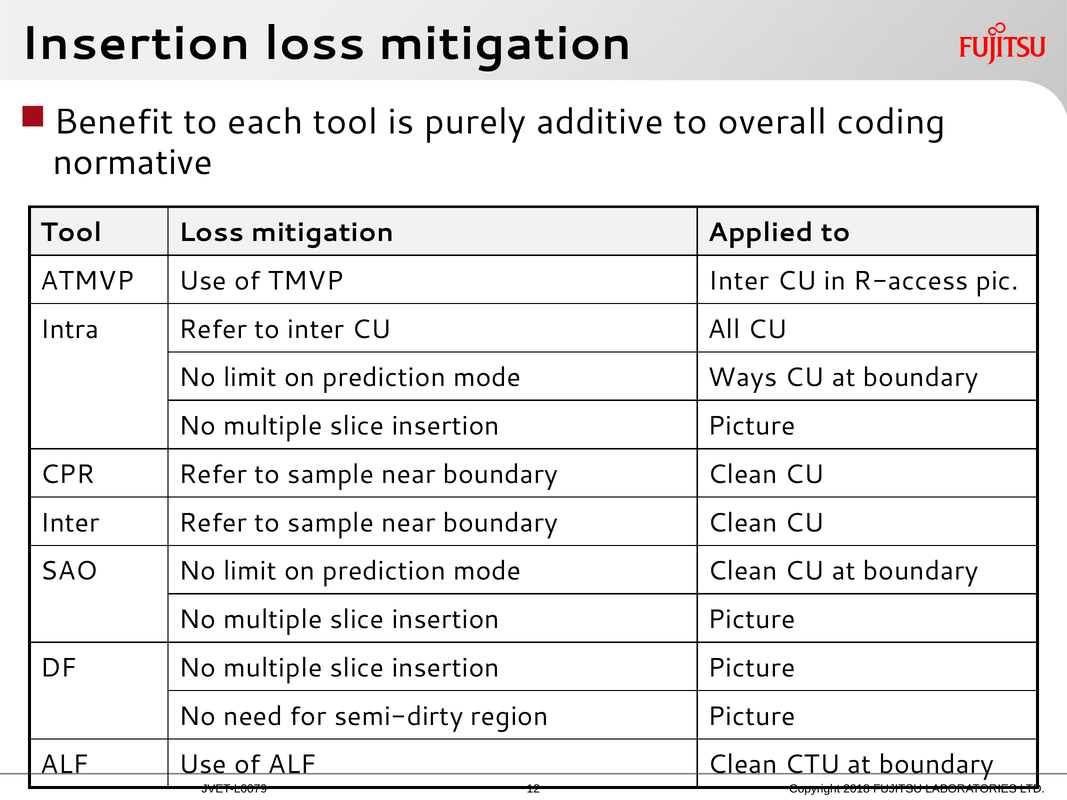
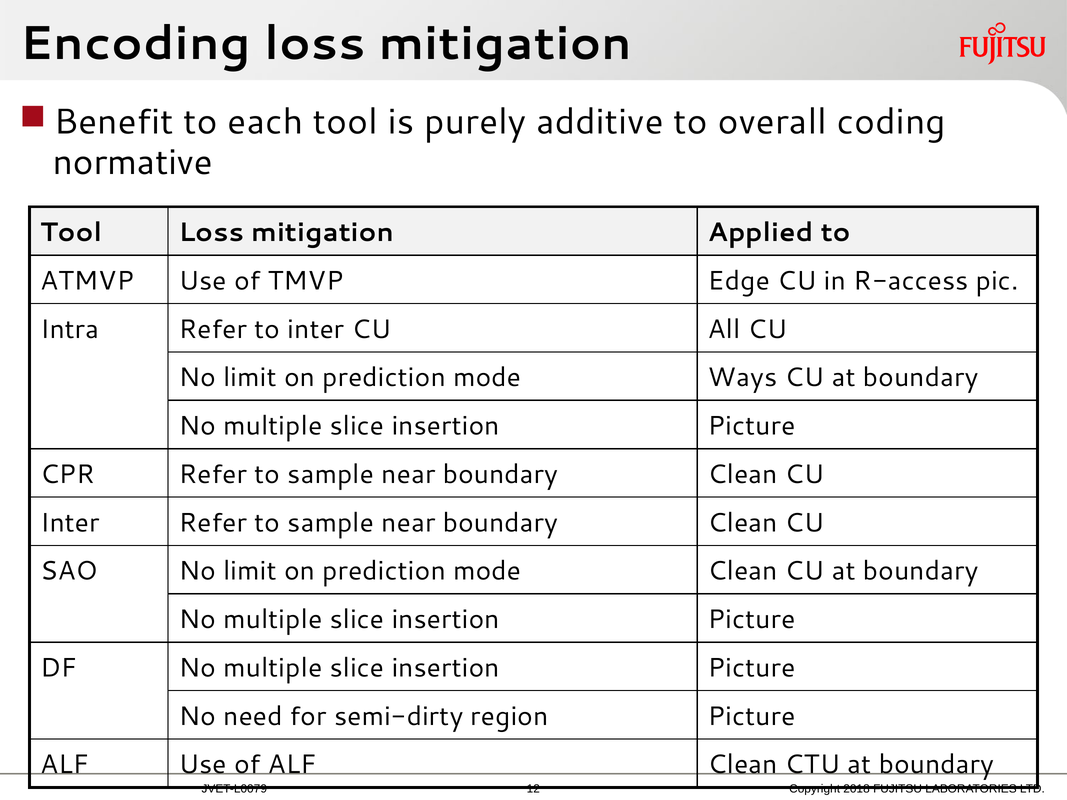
Insertion at (135, 44): Insertion -> Encoding
TMVP Inter: Inter -> Edge
